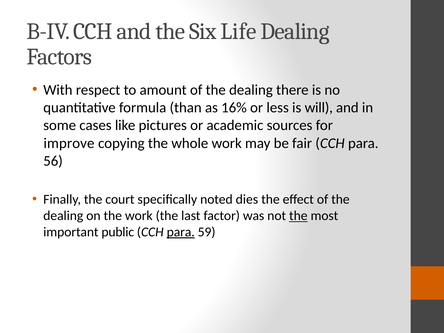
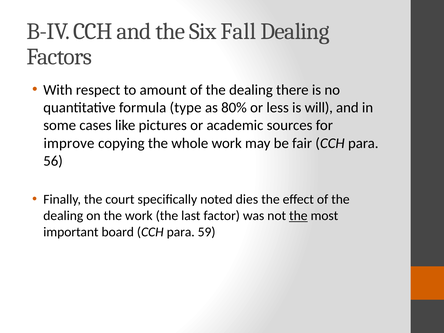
Life: Life -> Fall
than: than -> type
16%: 16% -> 80%
public: public -> board
para at (181, 232) underline: present -> none
